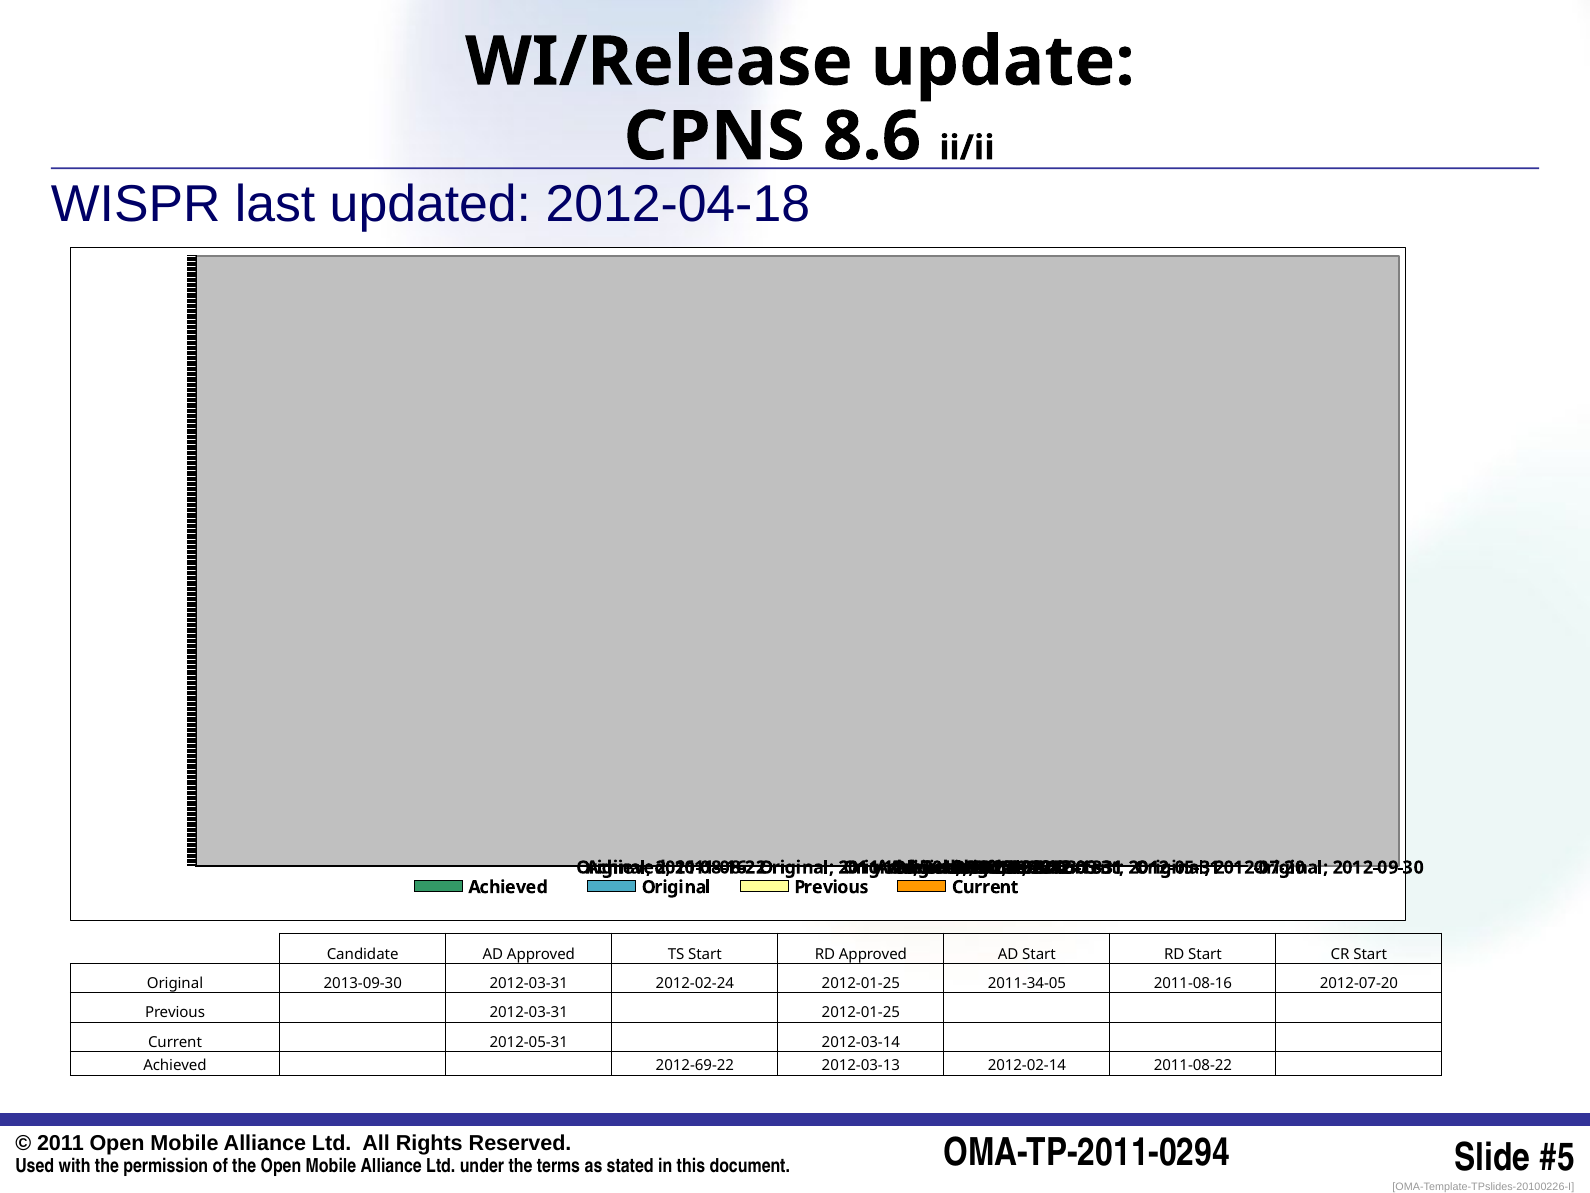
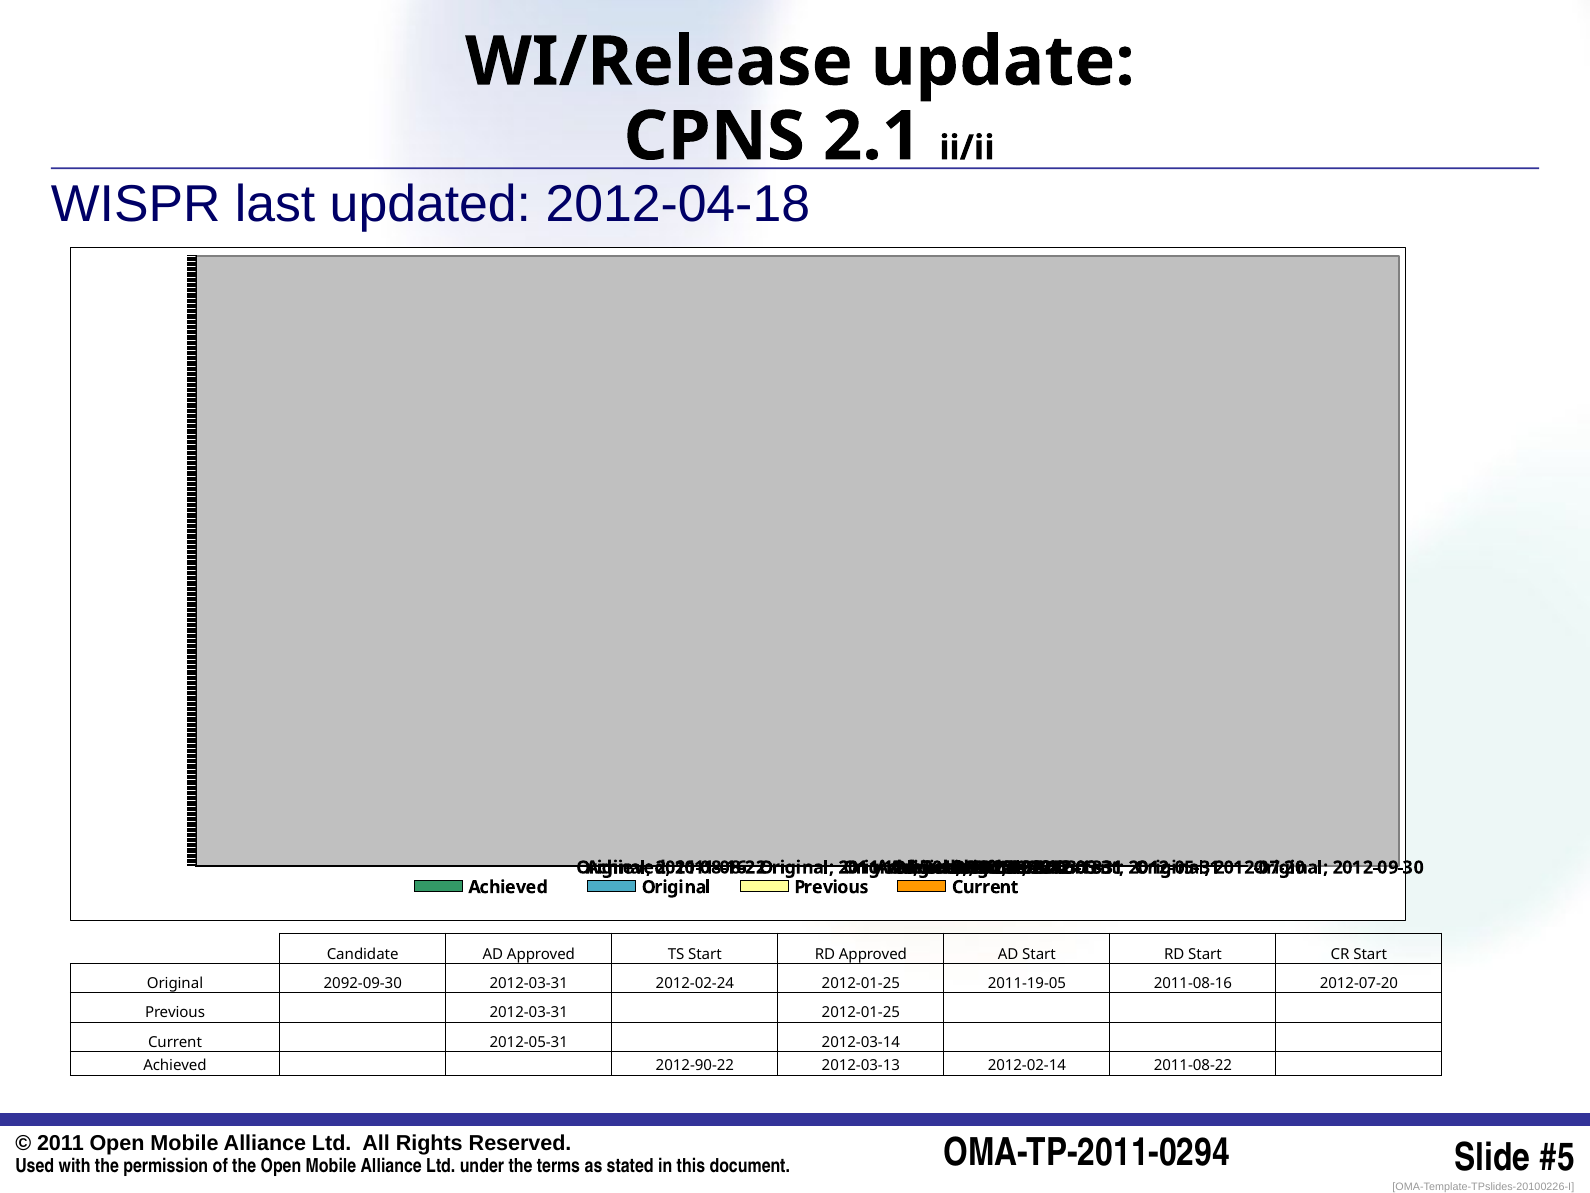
8.6: 8.6 -> 2.1
2013-09-30: 2013-09-30 -> 2092-09-30
2011-34-05: 2011-34-05 -> 2011-19-05
2012-69-22: 2012-69-22 -> 2012-90-22
